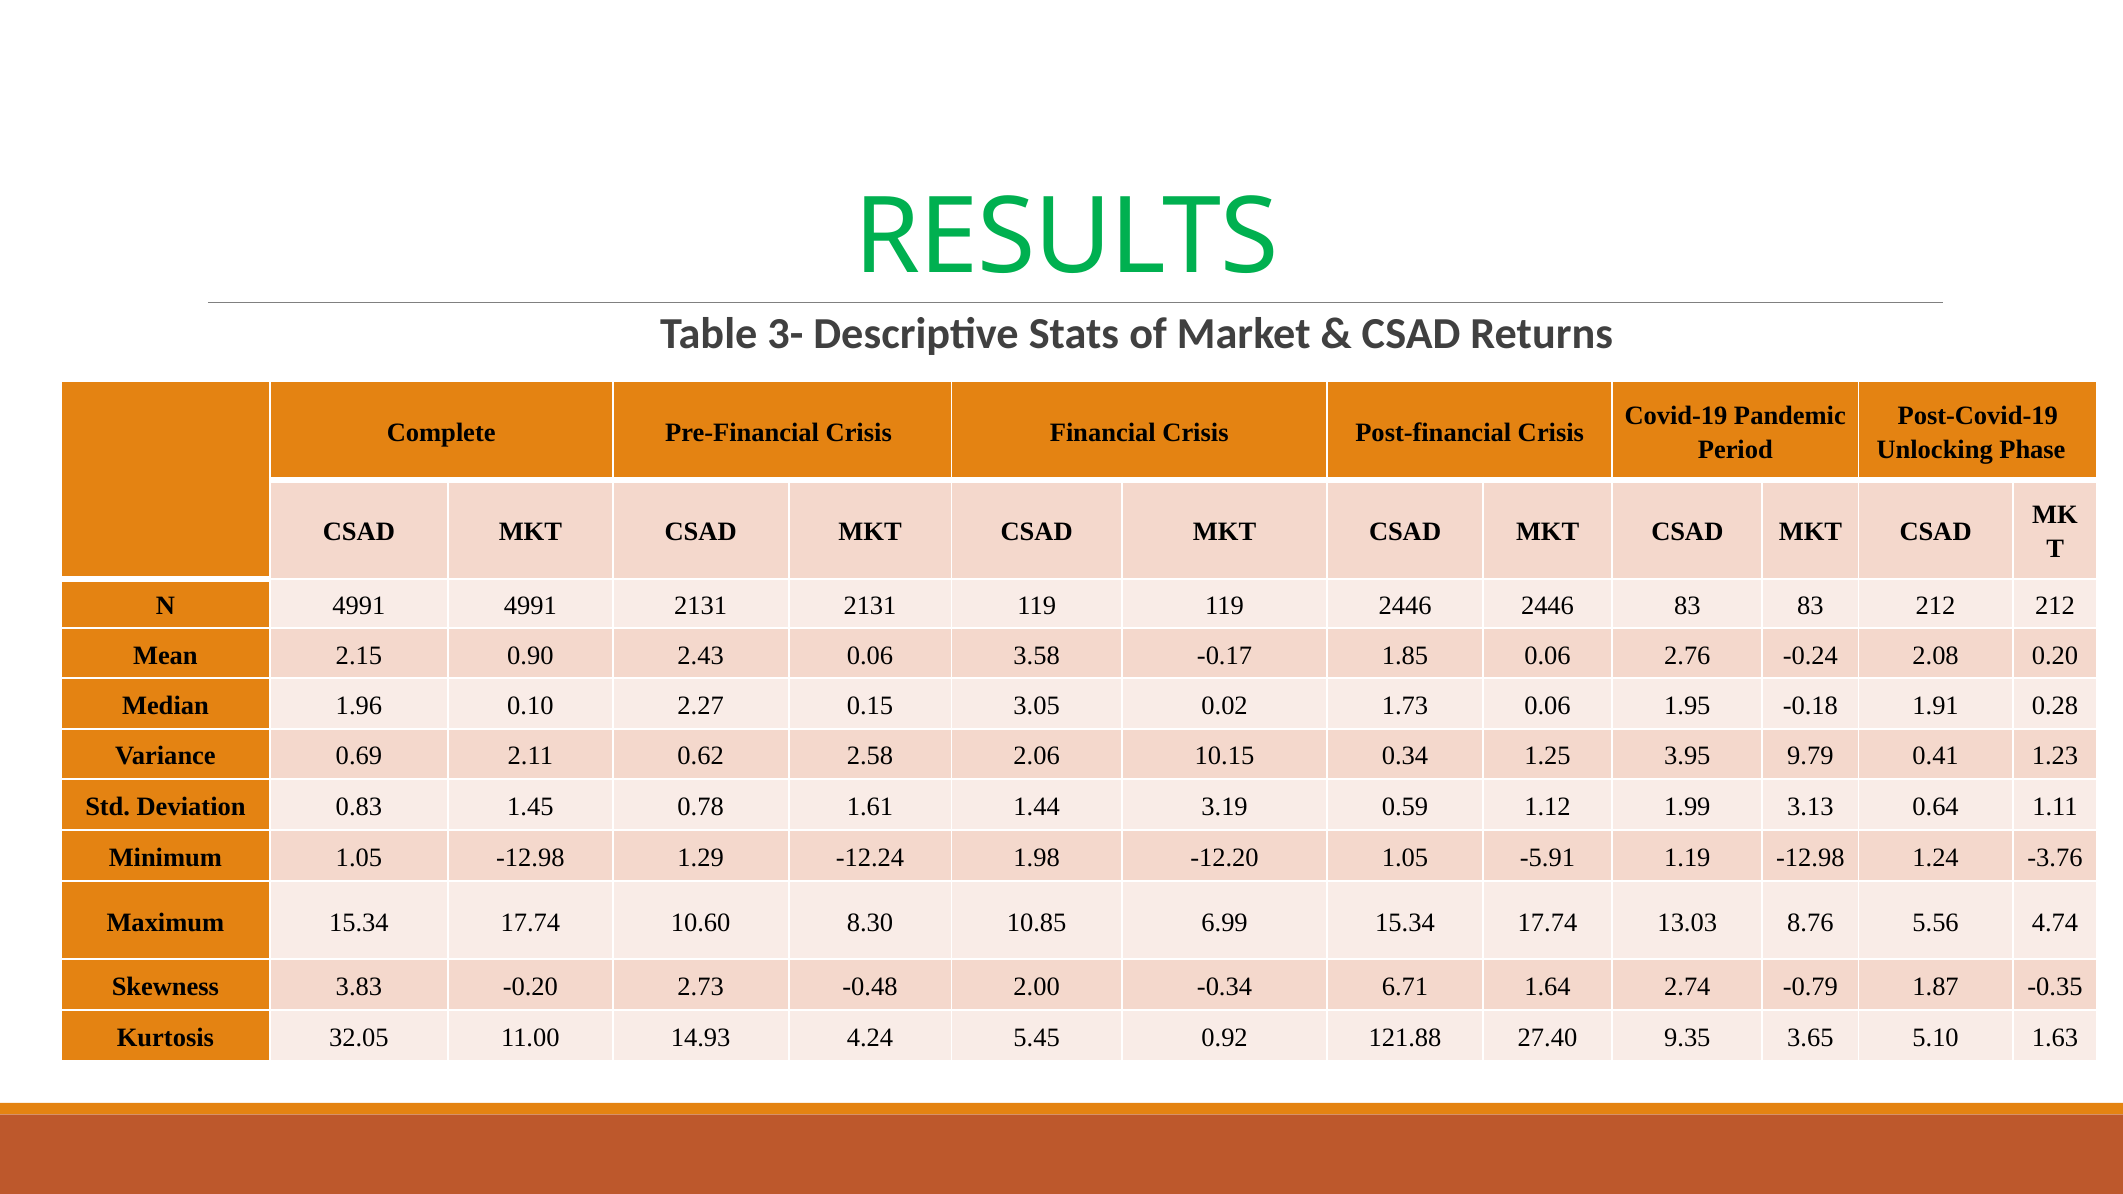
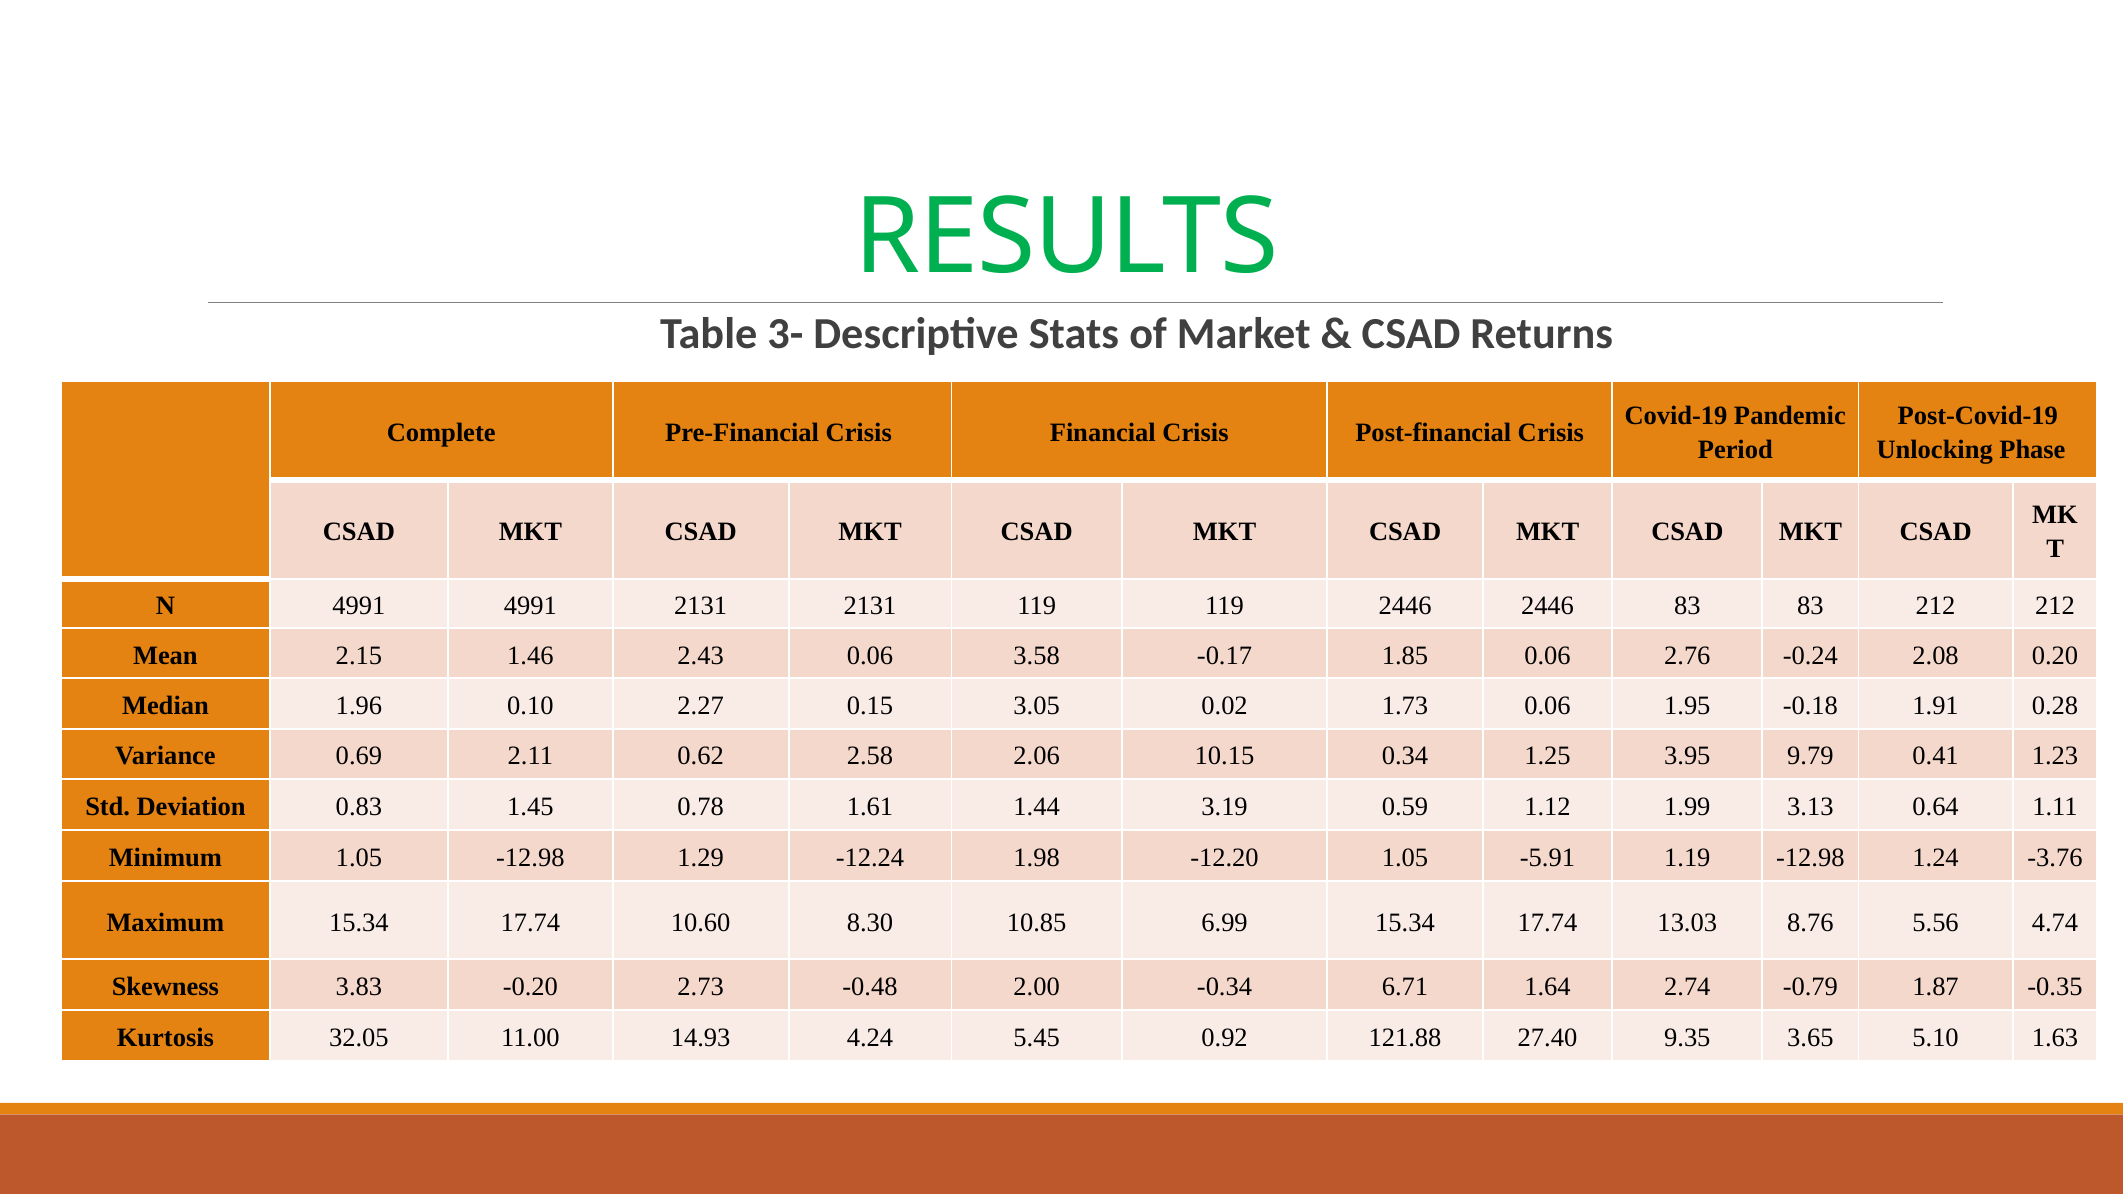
0.90: 0.90 -> 1.46
